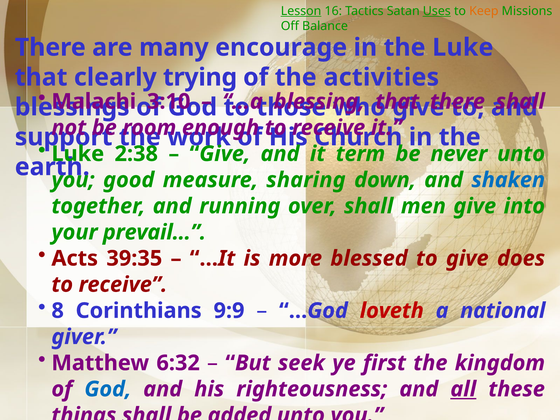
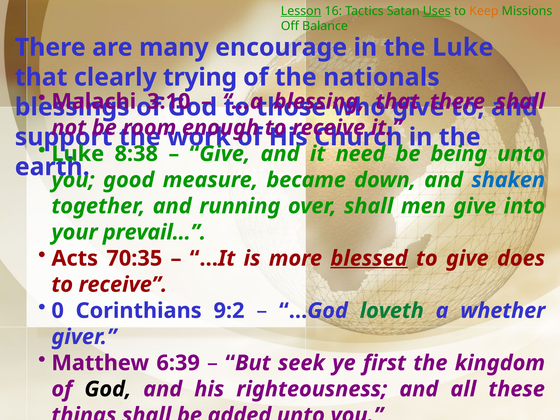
activities: activities -> nationals
2:38: 2:38 -> 8:38
term: term -> need
never: never -> being
sharing: sharing -> became
39:35: 39:35 -> 70:35
blessed underline: none -> present
8: 8 -> 0
9:9: 9:9 -> 9:2
loveth colour: red -> green
national: national -> whether
6:32: 6:32 -> 6:39
God at (108, 389) colour: blue -> black
all underline: present -> none
